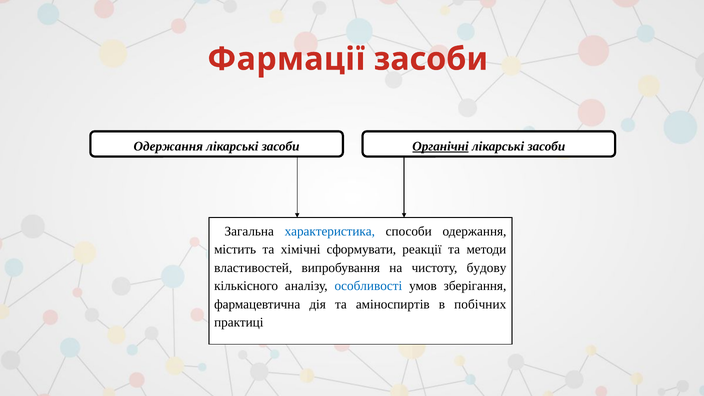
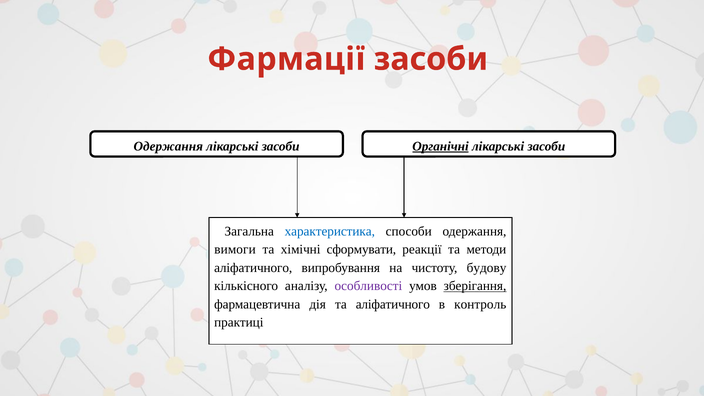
містить: містить -> вимоги
властивостей at (253, 268): властивостей -> аліфатичного
особливості colour: blue -> purple
зберігання underline: none -> present
та аміноспиртів: аміноспиртів -> аліфатичного
побічних: побічних -> контроль
